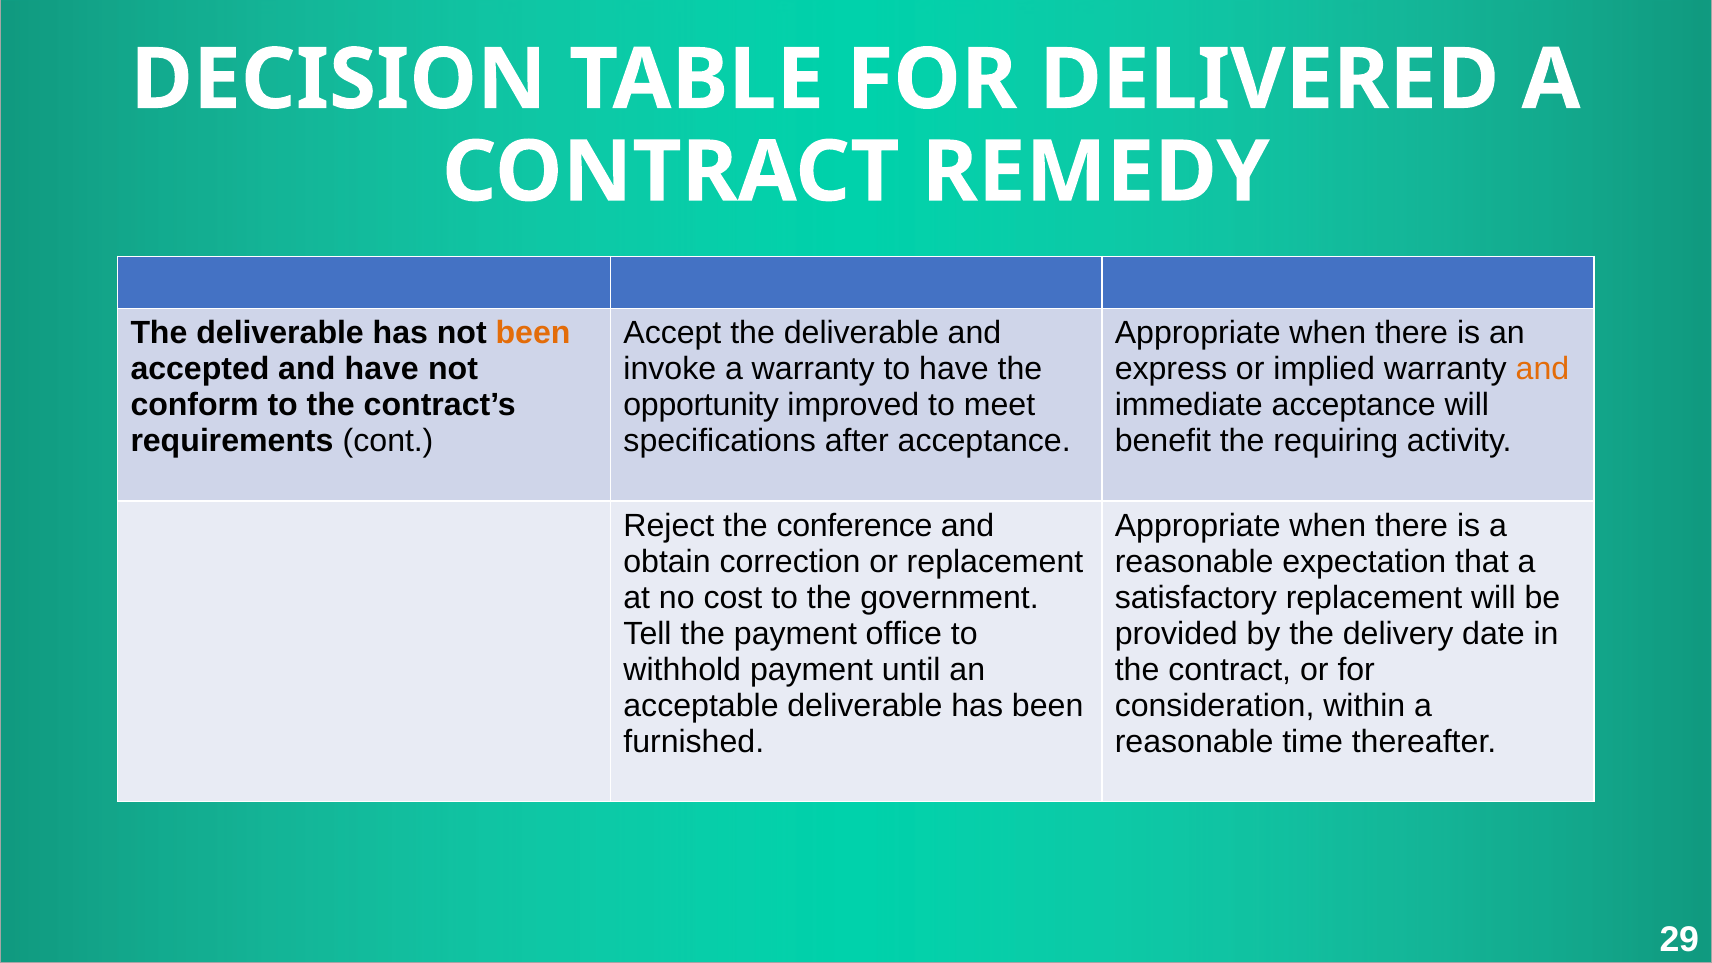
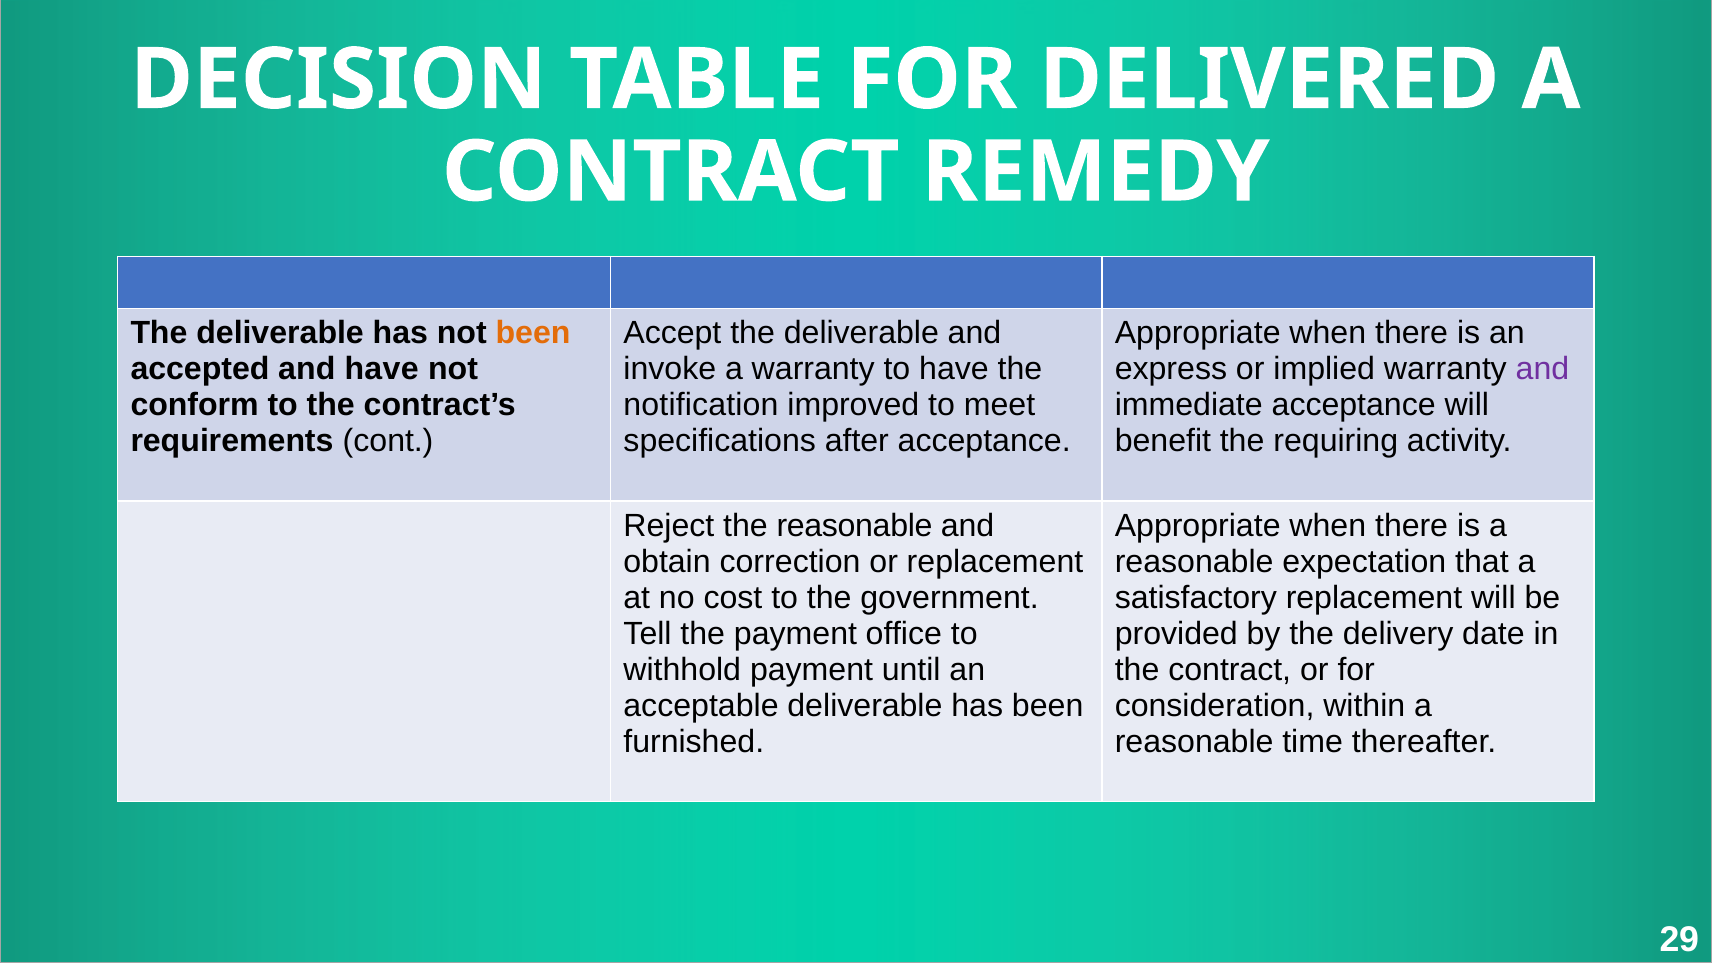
and at (1542, 369) colour: orange -> purple
opportunity: opportunity -> notification
the conference: conference -> reasonable
